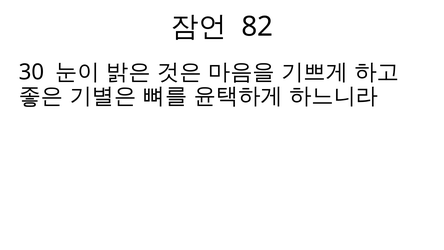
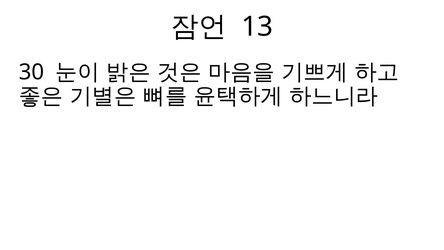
82: 82 -> 13
